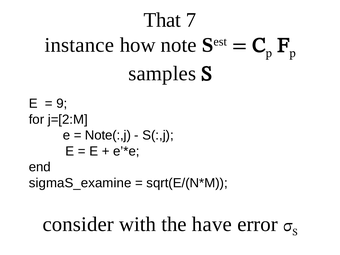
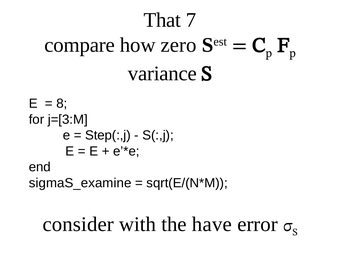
instance: instance -> compare
note: note -> zero
samples: samples -> variance
9: 9 -> 8
j=[2:M: j=[2:M -> j=[3:M
Note(:,j: Note(:,j -> Step(:,j
